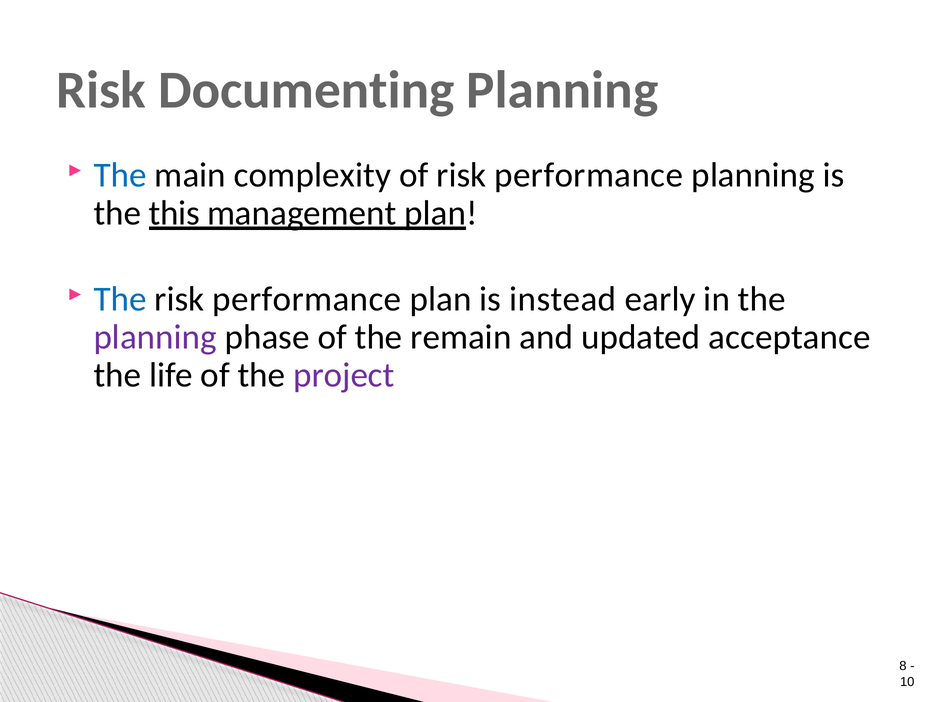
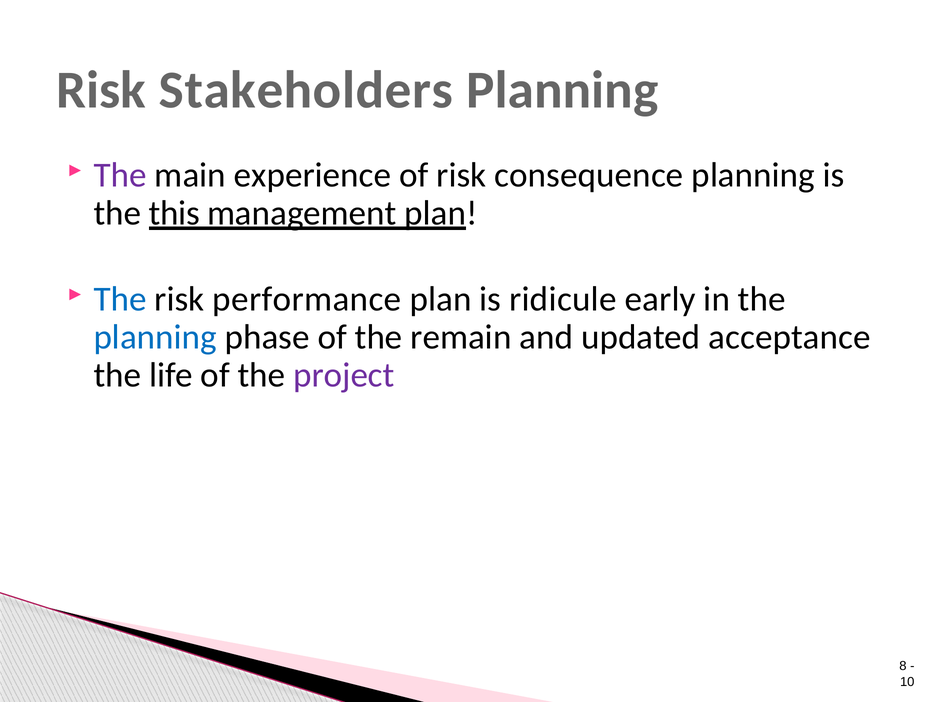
Documenting: Documenting -> Stakeholders
The at (120, 175) colour: blue -> purple
complexity: complexity -> experience
of risk performance: performance -> consequence
instead: instead -> ridicule
planning at (155, 338) colour: purple -> blue
